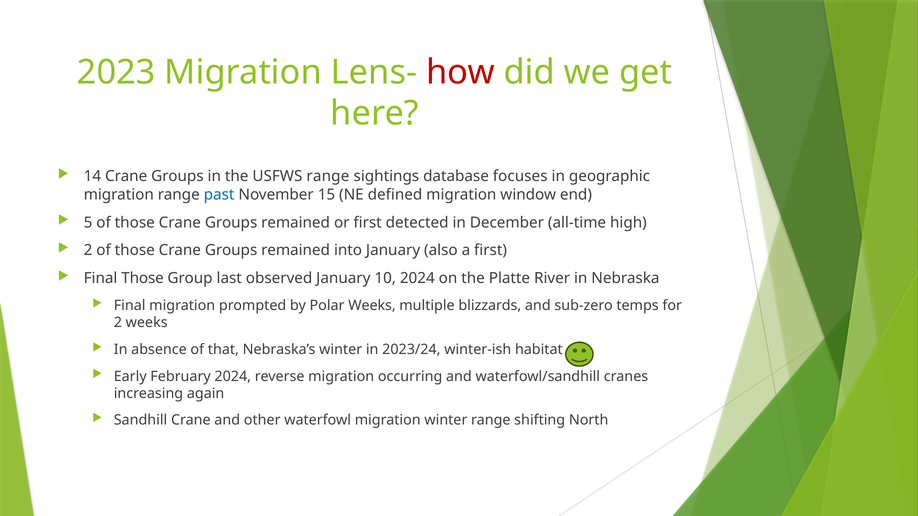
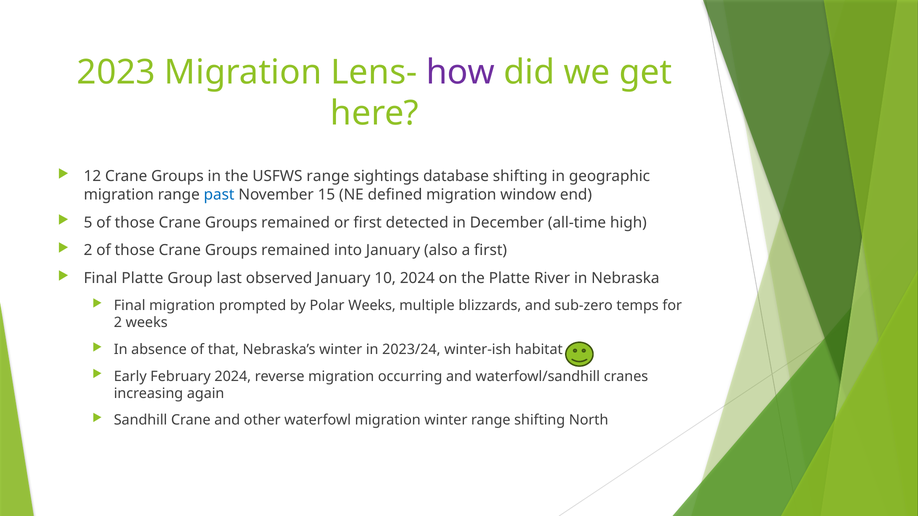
how colour: red -> purple
14: 14 -> 12
database focuses: focuses -> shifting
Final Those: Those -> Platte
